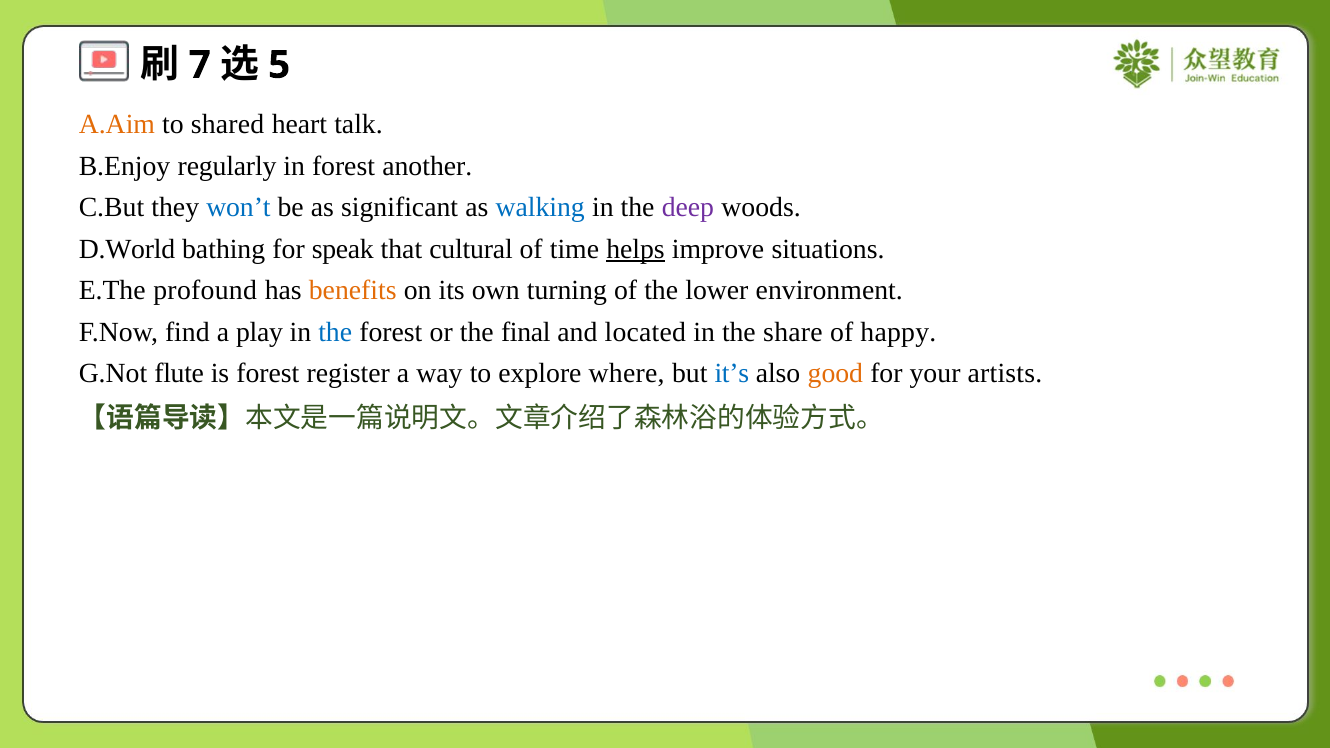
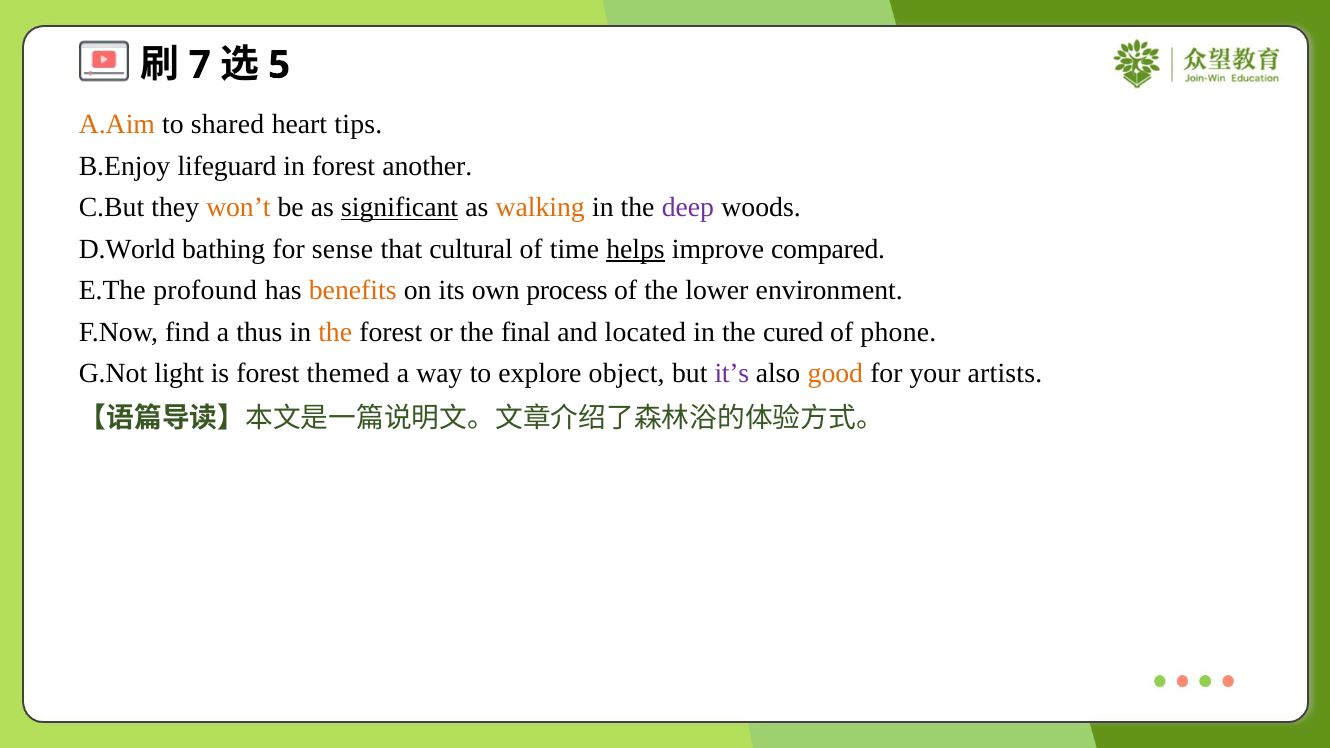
talk: talk -> tips
regularly: regularly -> lifeguard
won’t colour: blue -> orange
significant underline: none -> present
walking colour: blue -> orange
speak: speak -> sense
situations: situations -> compared
turning: turning -> process
play: play -> thus
the at (335, 332) colour: blue -> orange
share: share -> cured
happy: happy -> phone
flute: flute -> light
register: register -> themed
where: where -> object
it’s colour: blue -> purple
